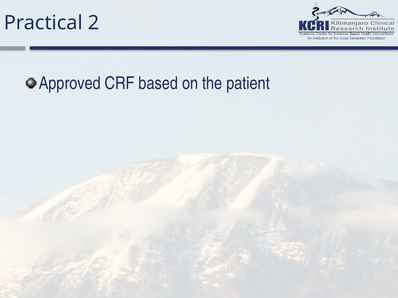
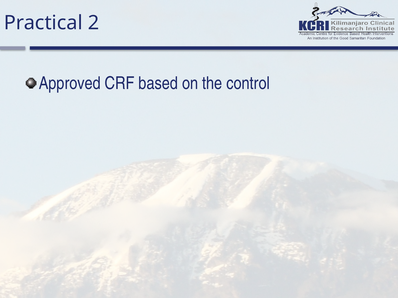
patient: patient -> control
